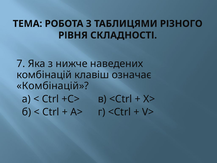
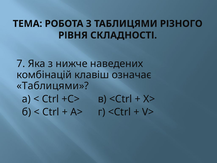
Комбінацій at (53, 86): Комбінацій -> Таблицями
